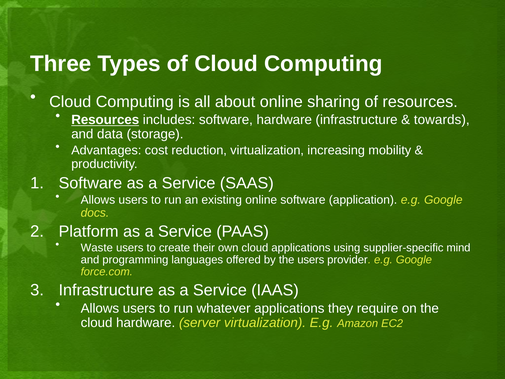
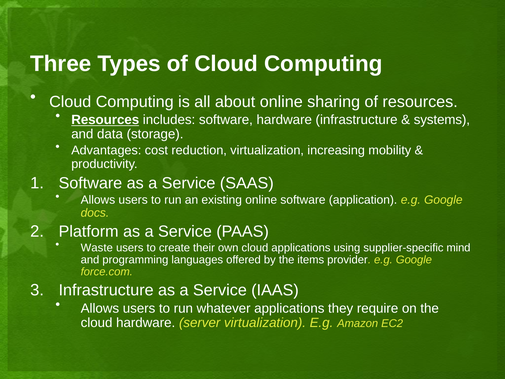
towards: towards -> systems
the users: users -> items
